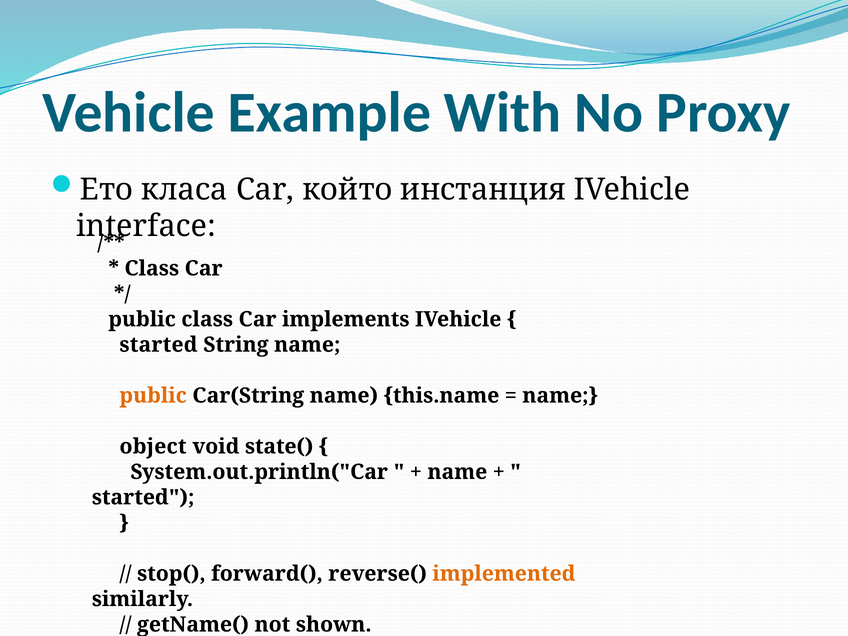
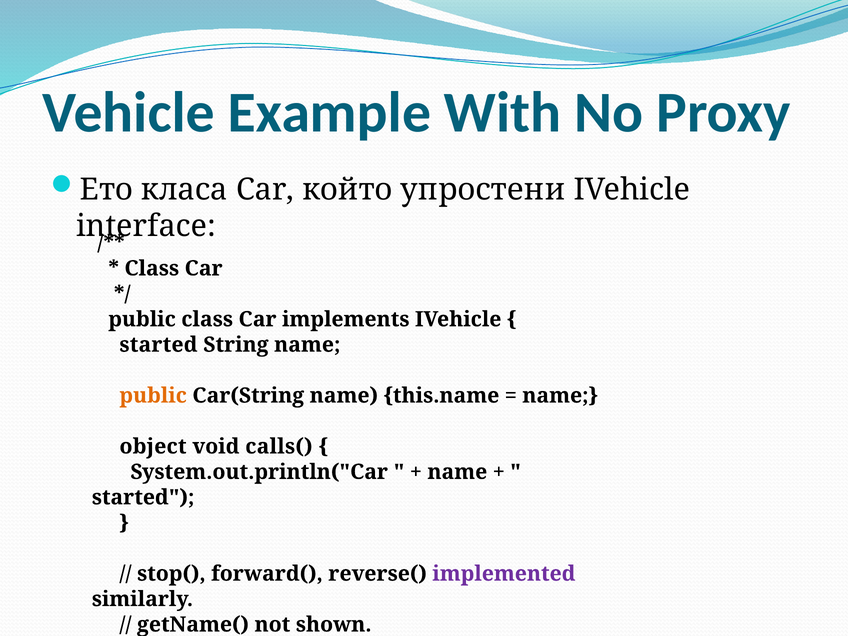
инстанция: инстанция -> упростени
state(: state( -> calls(
implemented colour: orange -> purple
